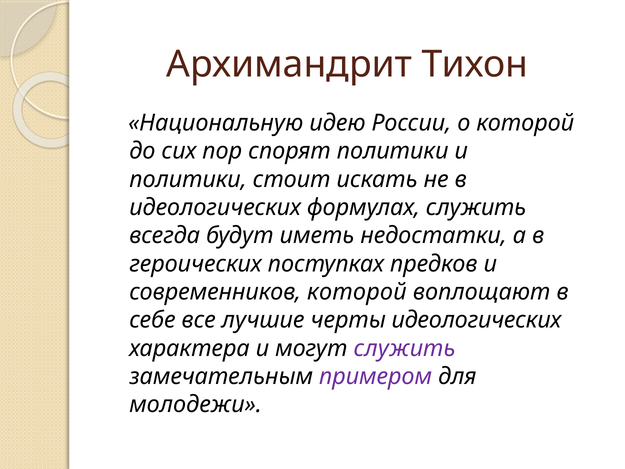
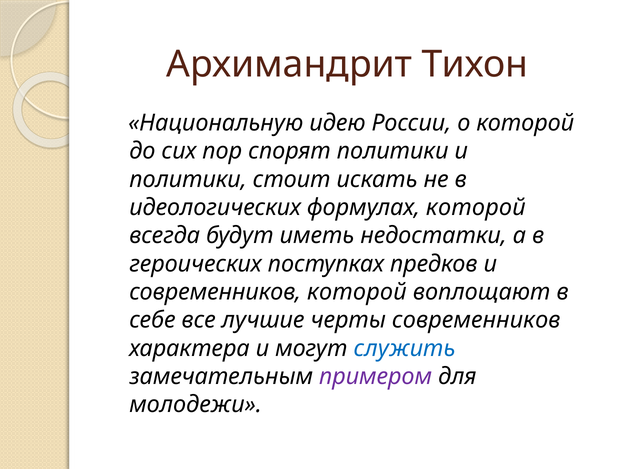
формулах служить: служить -> которой
черты идеологических: идеологических -> современников
служить at (405, 348) colour: purple -> blue
